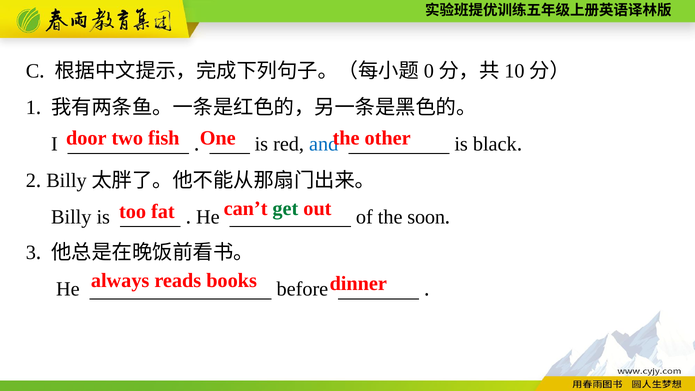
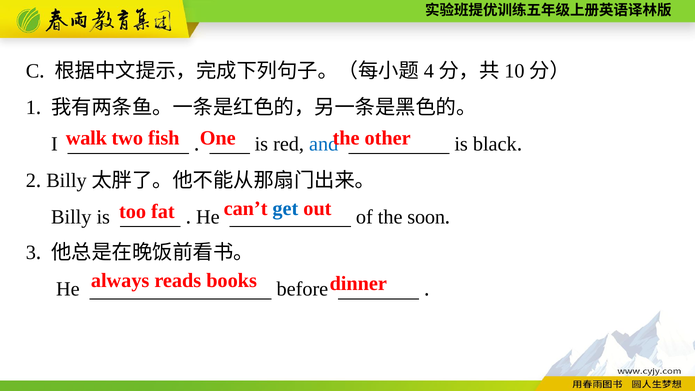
0: 0 -> 4
door: door -> walk
get colour: green -> blue
